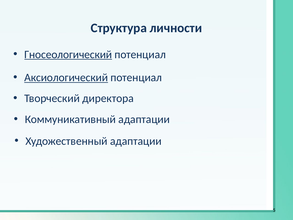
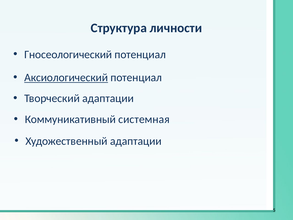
Гносеологический underline: present -> none
Творческий директора: директора -> адаптации
Коммуникативный адаптации: адаптации -> системная
